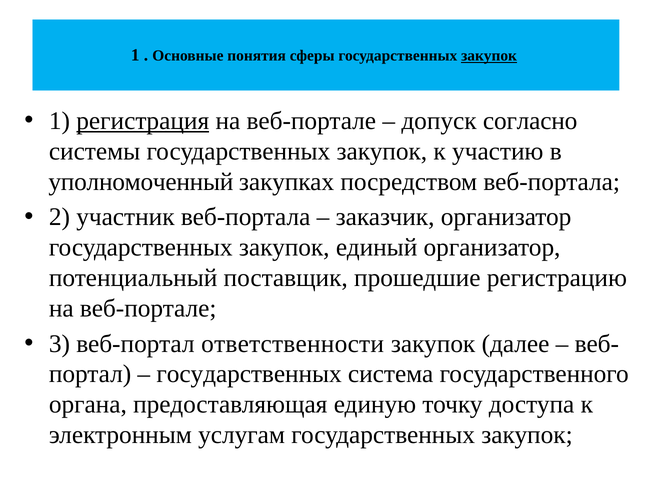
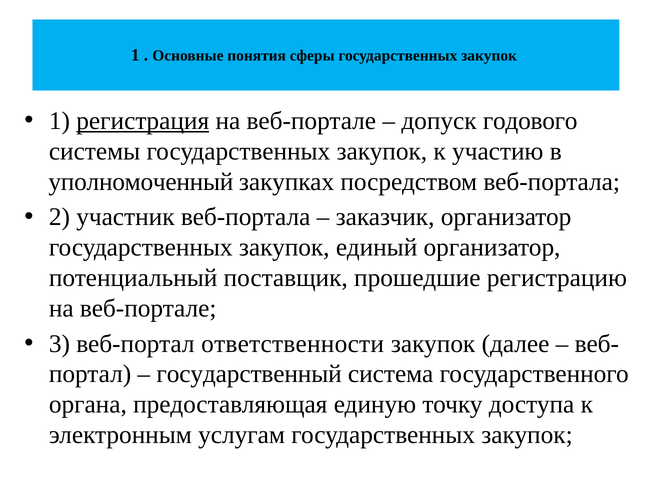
закупок at (489, 56) underline: present -> none
согласно: согласно -> годового
государственных at (249, 374): государственных -> государственный
